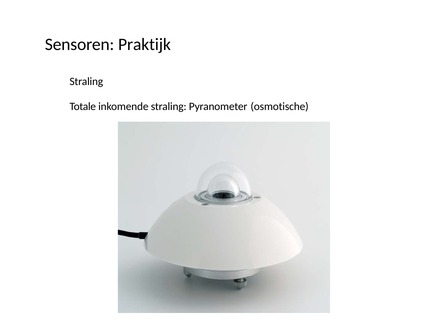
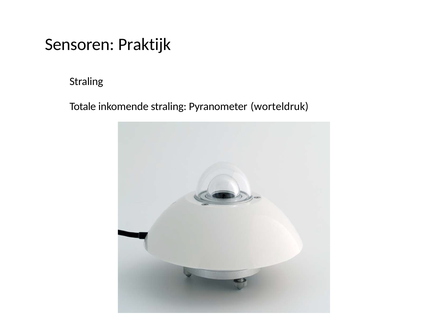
osmotische: osmotische -> worteldruk
